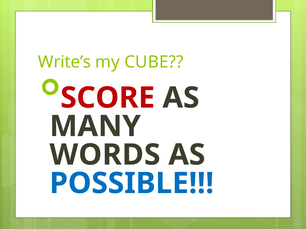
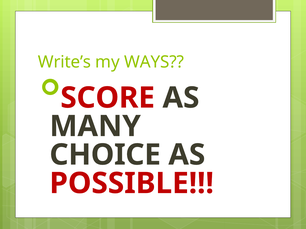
CUBE: CUBE -> WAYS
WORDS: WORDS -> CHOICE
POSSIBLE colour: blue -> red
